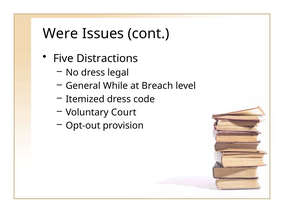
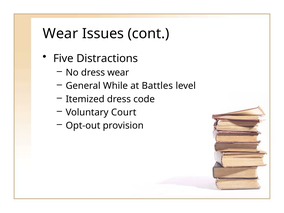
Were at (60, 34): Were -> Wear
dress legal: legal -> wear
Breach: Breach -> Battles
